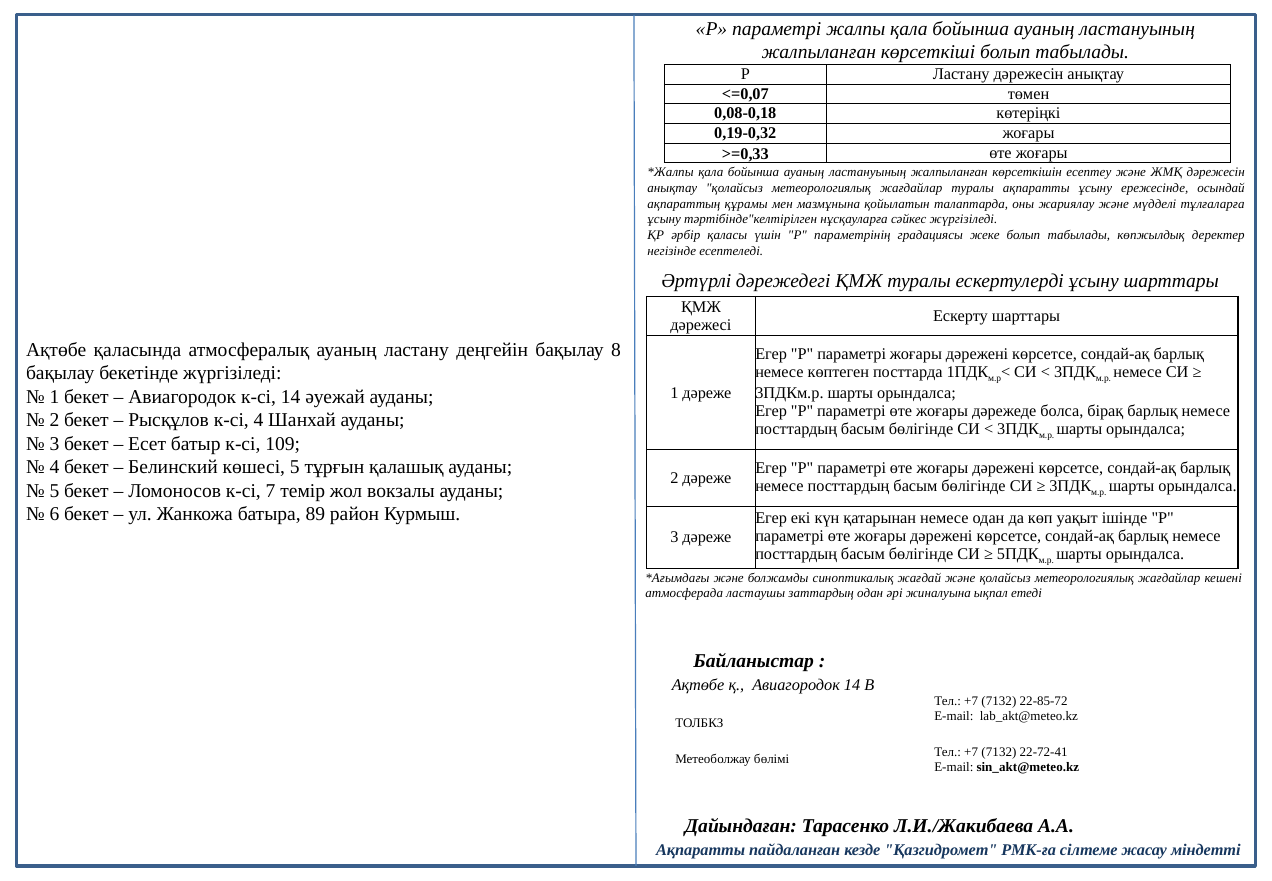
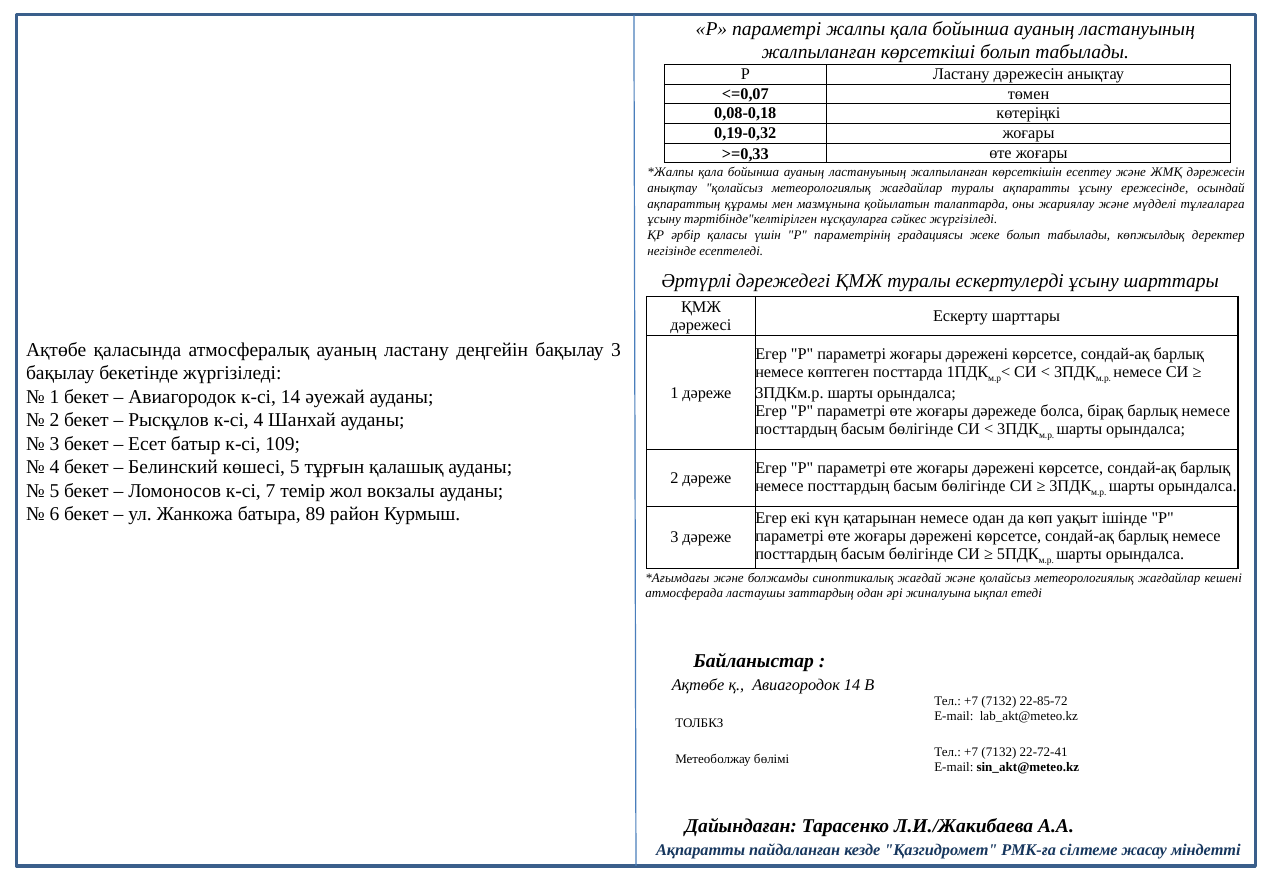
бақылау 8: 8 -> 3
